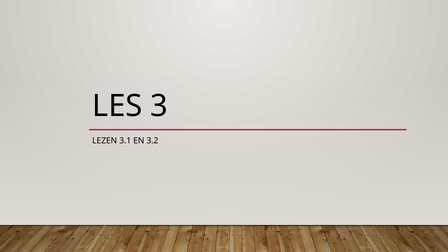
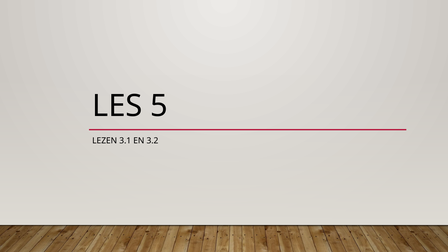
3: 3 -> 5
